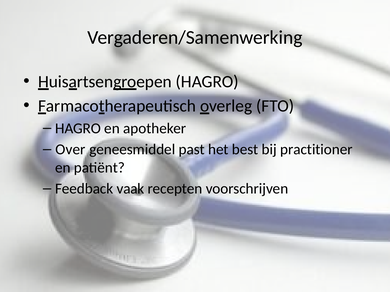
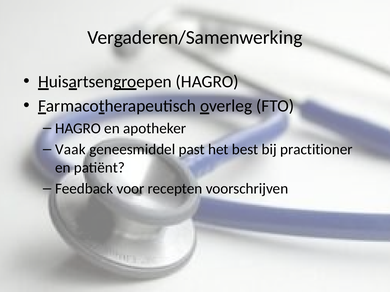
Over: Over -> Vaak
vaak: vaak -> voor
